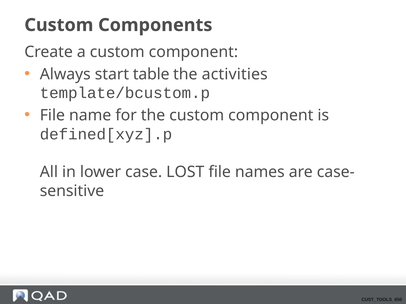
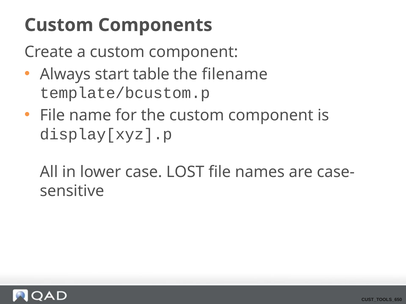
activities: activities -> filename
defined[xyz].p: defined[xyz].p -> display[xyz].p
